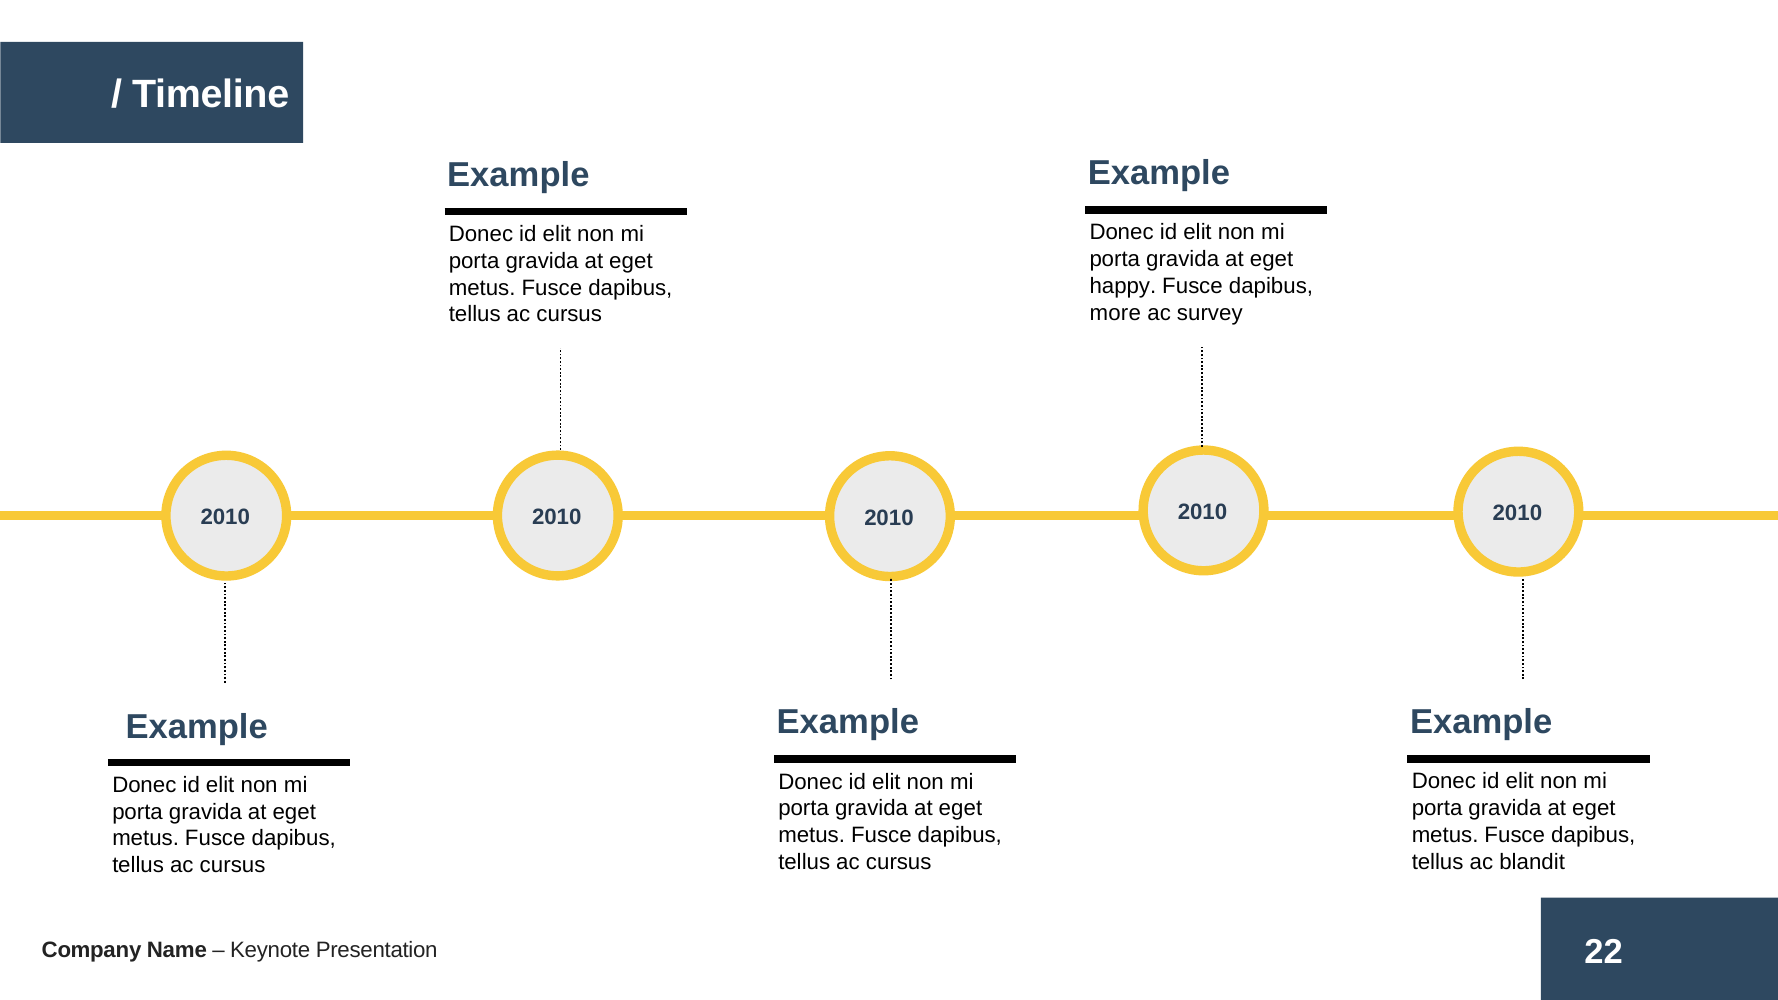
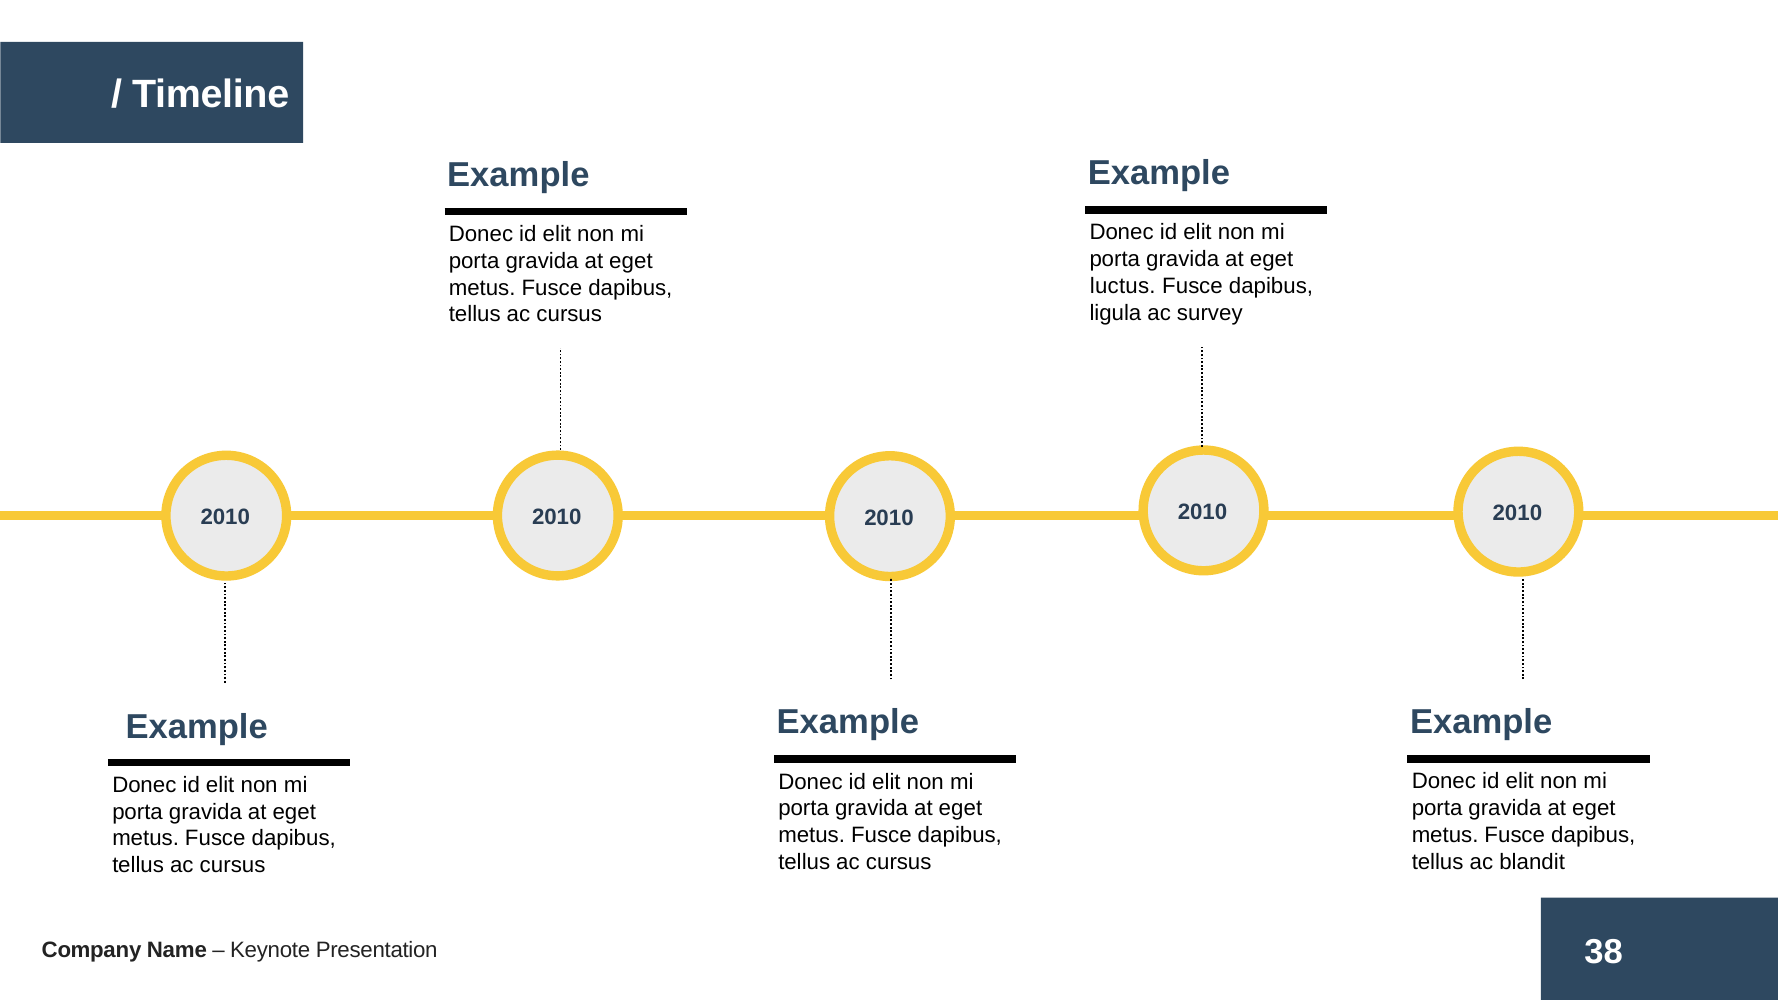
happy: happy -> luctus
more: more -> ligula
22: 22 -> 38
